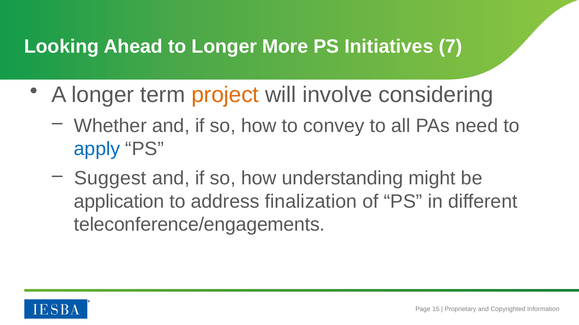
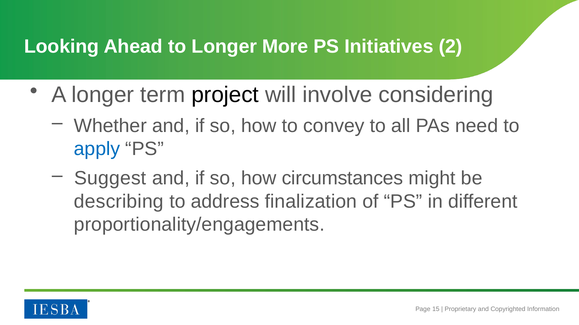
7: 7 -> 2
project colour: orange -> black
understanding: understanding -> circumstances
application: application -> describing
teleconference/engagements: teleconference/engagements -> proportionality/engagements
